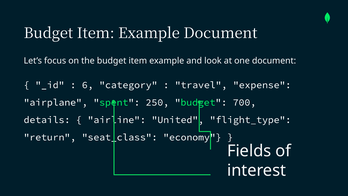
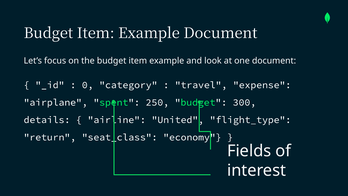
6: 6 -> 0
700: 700 -> 300
